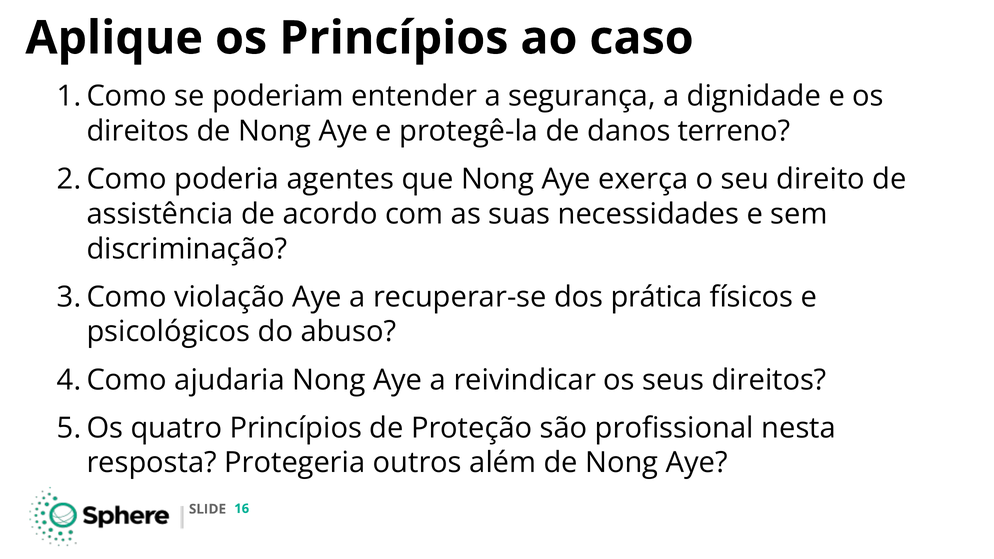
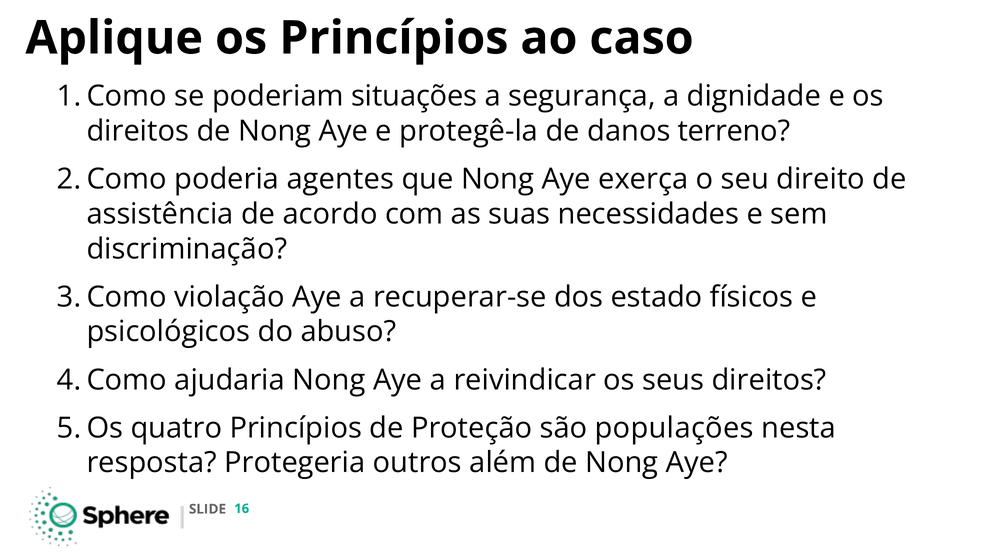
entender: entender -> situações
prática: prática -> estado
profissional: profissional -> populações
